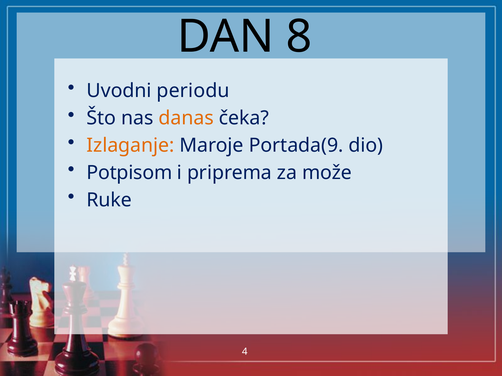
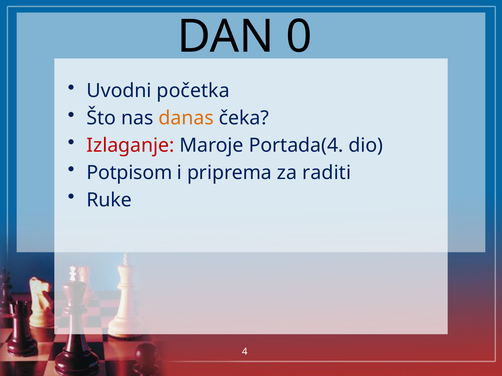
8: 8 -> 0
periodu: periodu -> početka
Izlaganje colour: orange -> red
Portada(9: Portada(9 -> Portada(4
može: može -> raditi
